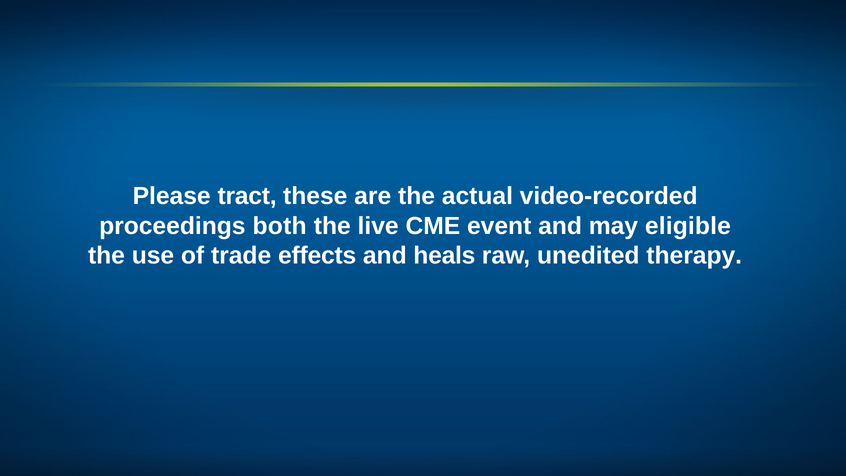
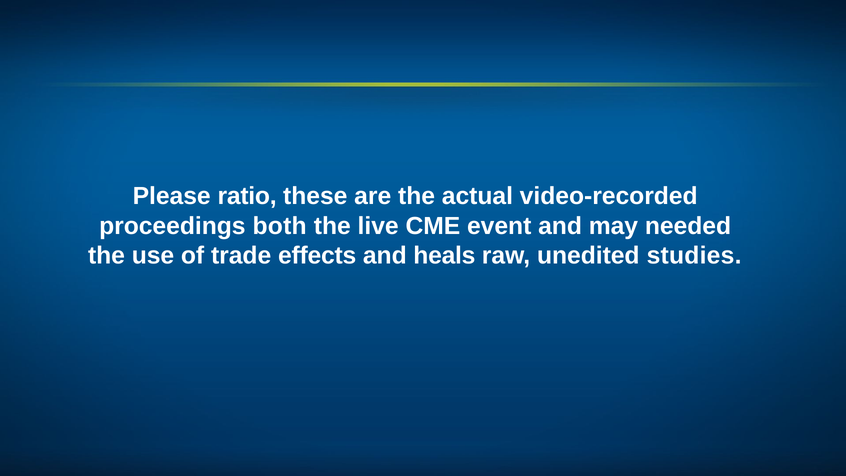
tract: tract -> ratio
eligible: eligible -> needed
therapy: therapy -> studies
